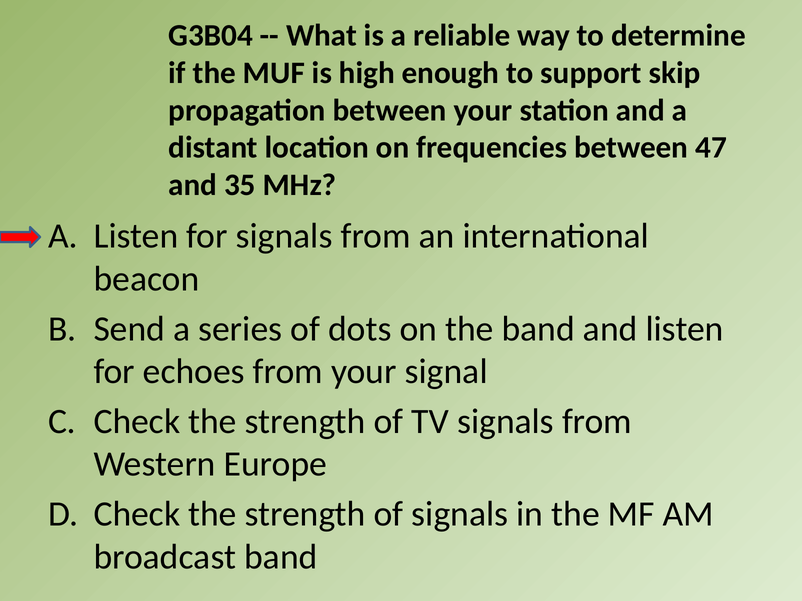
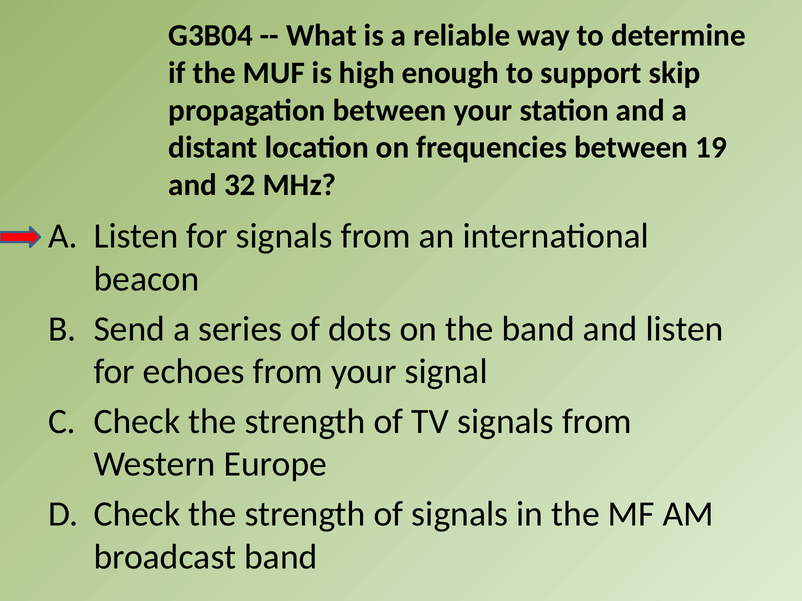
47: 47 -> 19
35: 35 -> 32
